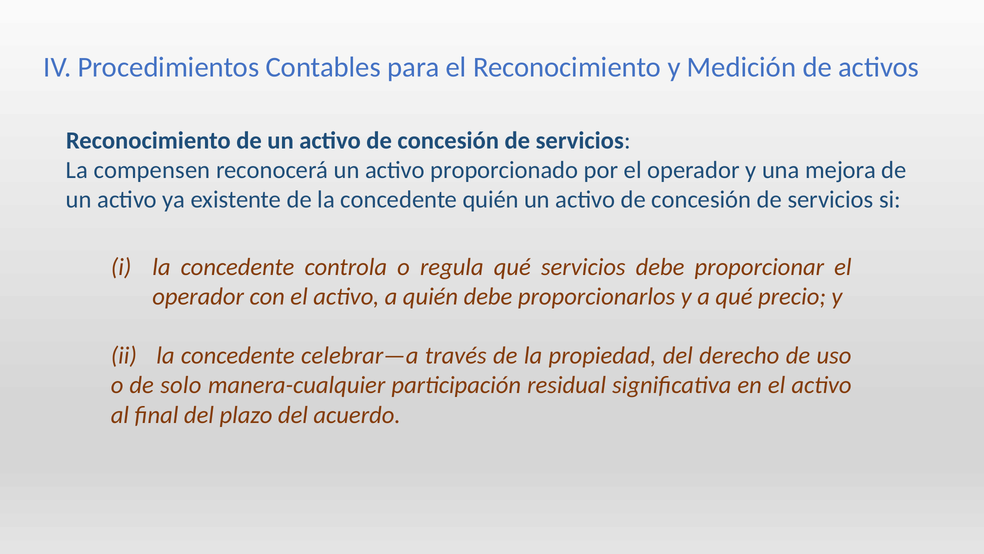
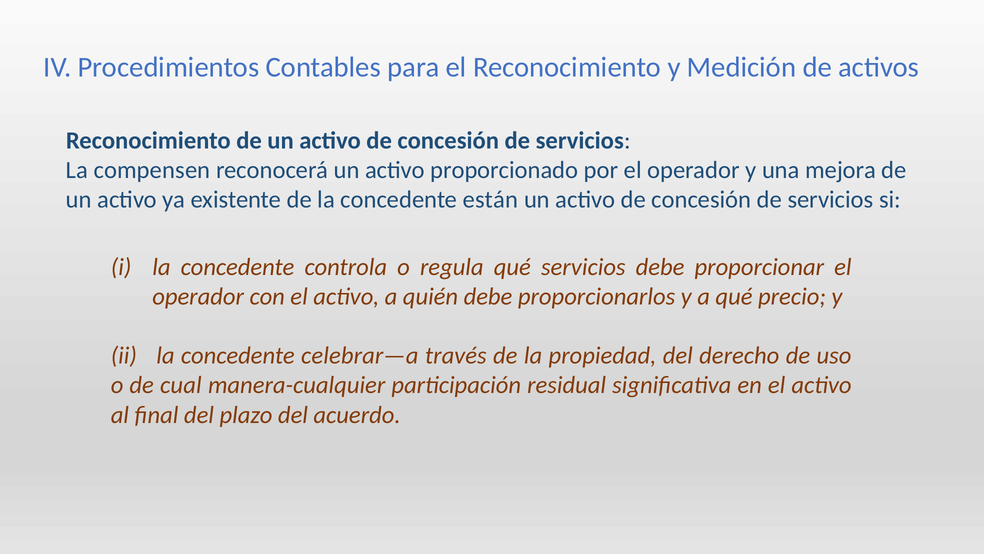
concedente quién: quién -> están
solo: solo -> cual
